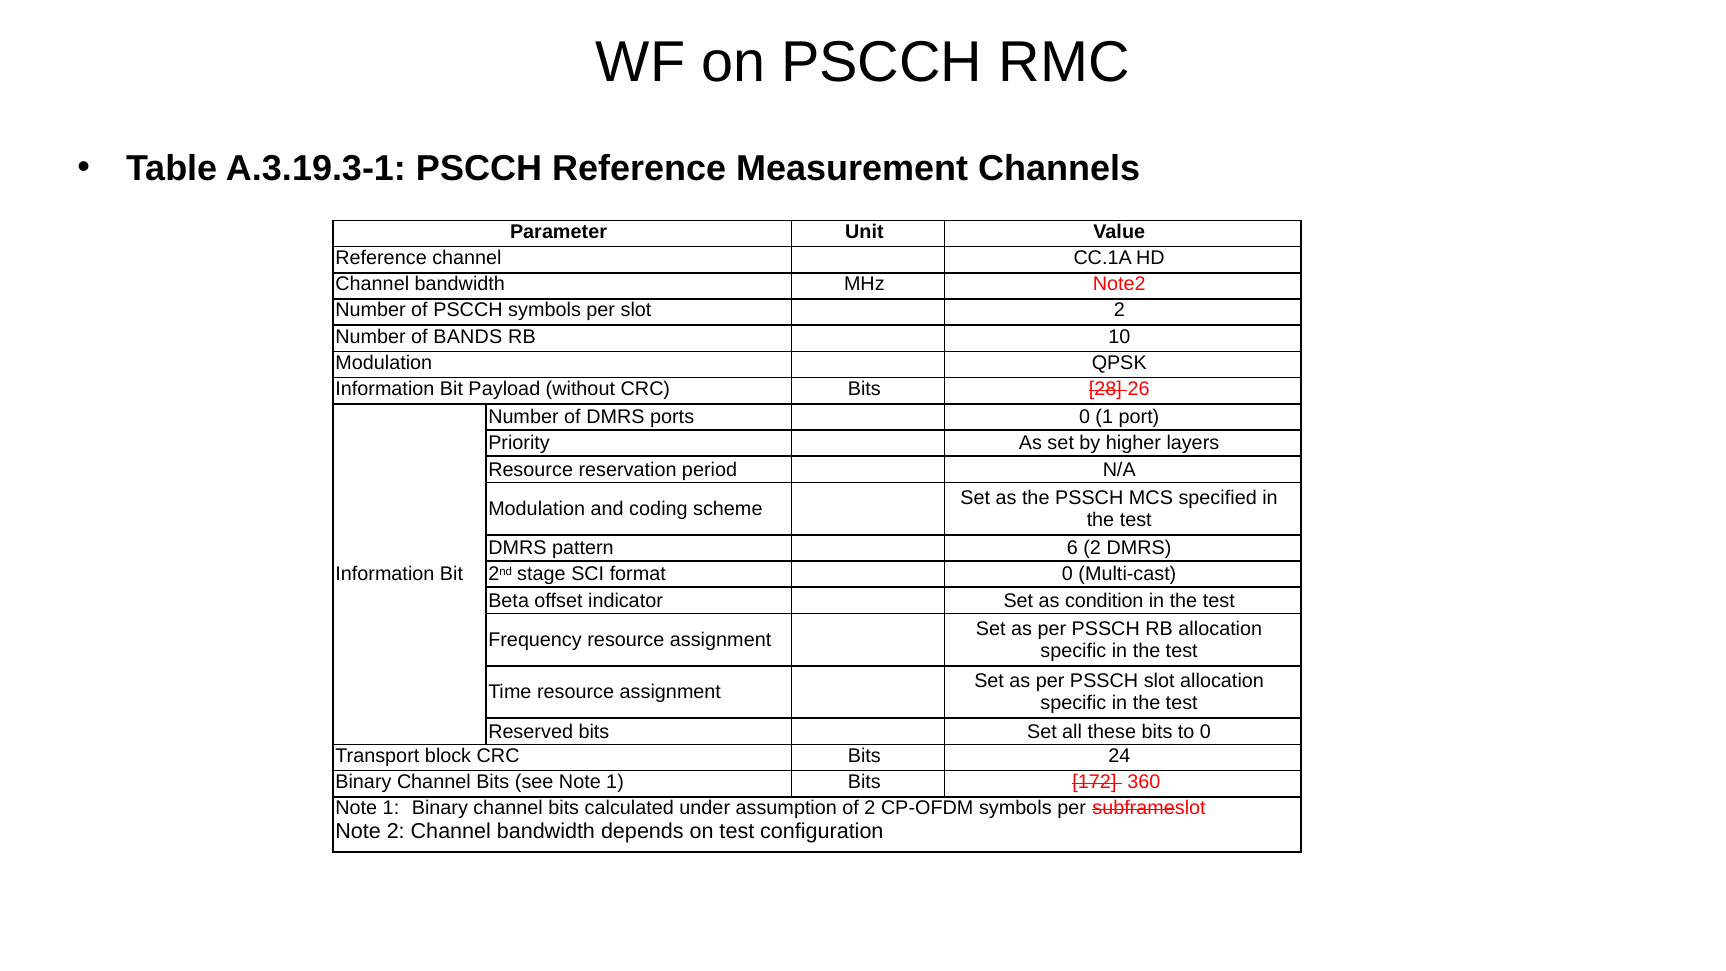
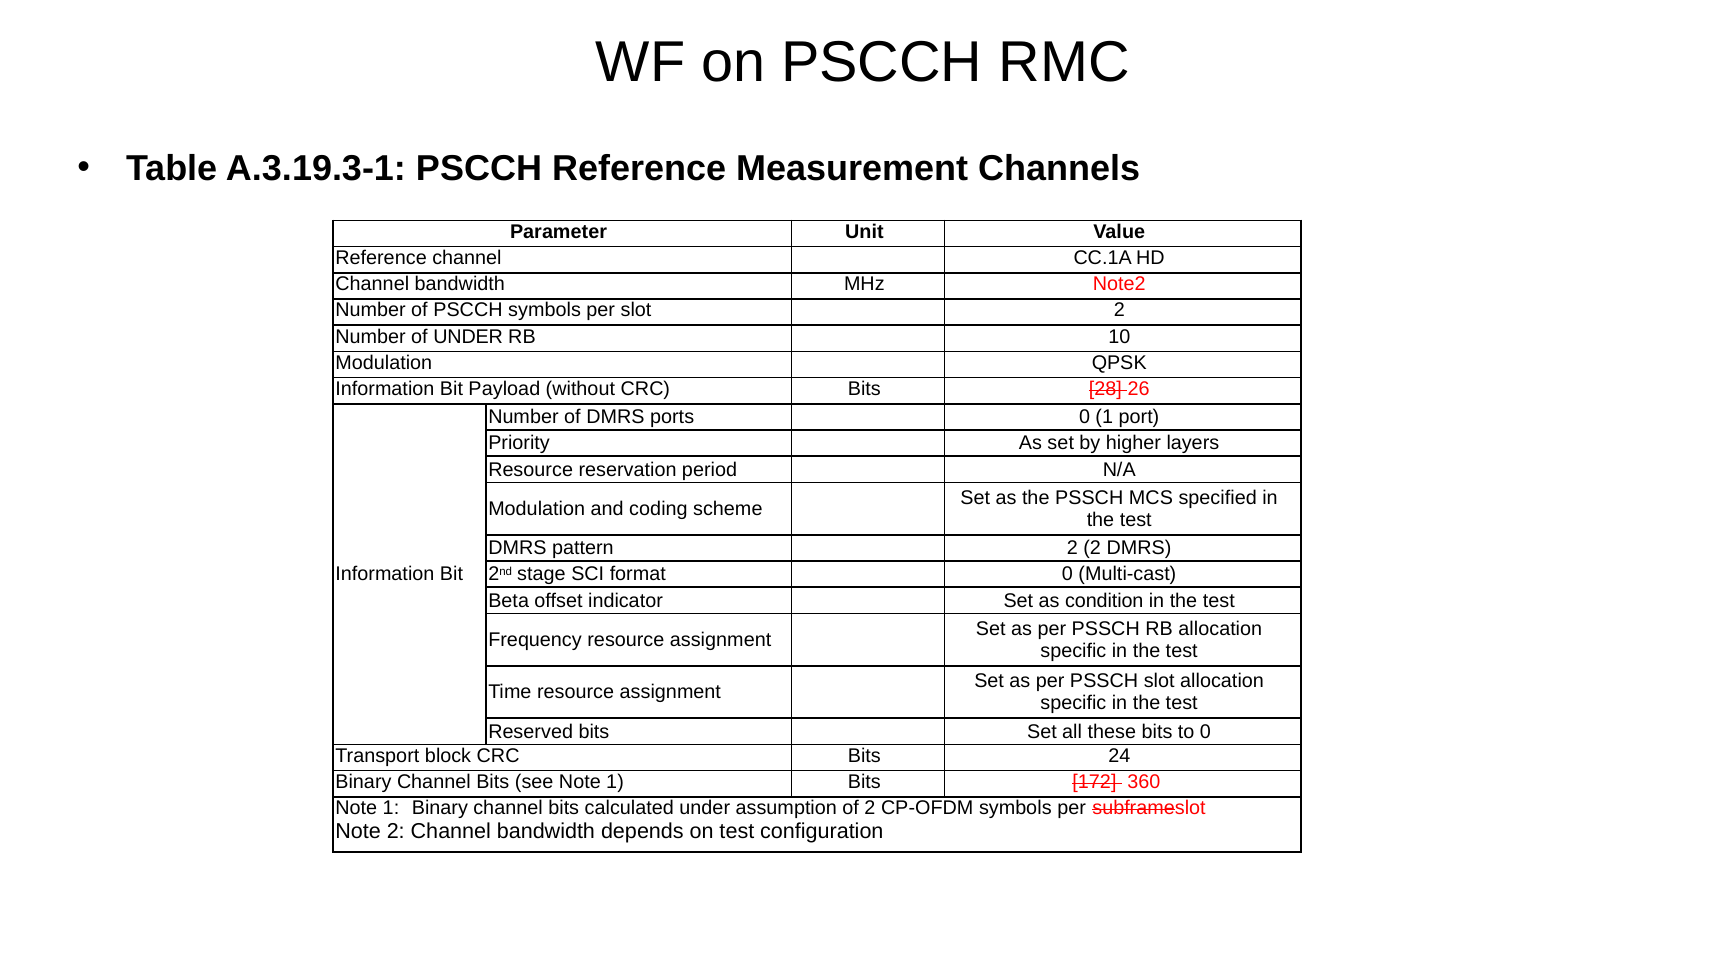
of BANDS: BANDS -> UNDER
pattern 6: 6 -> 2
